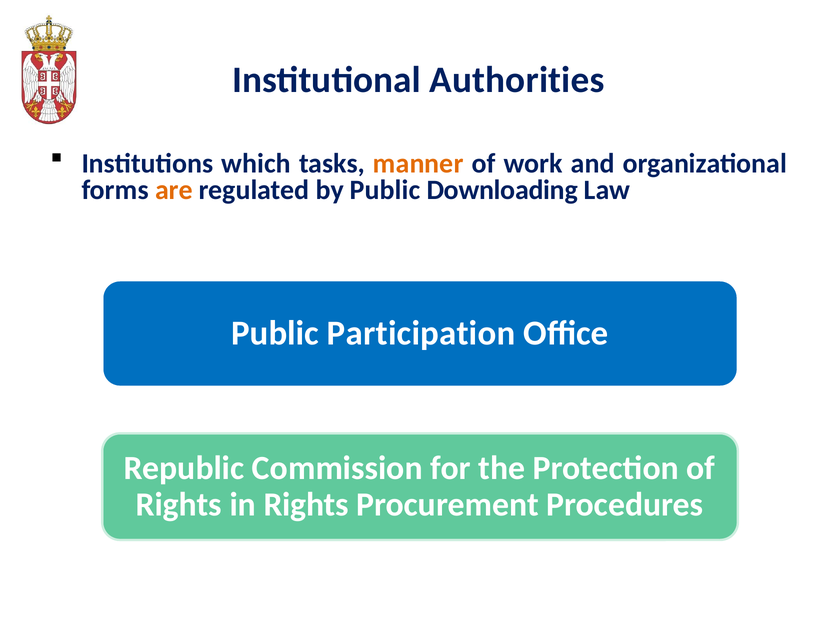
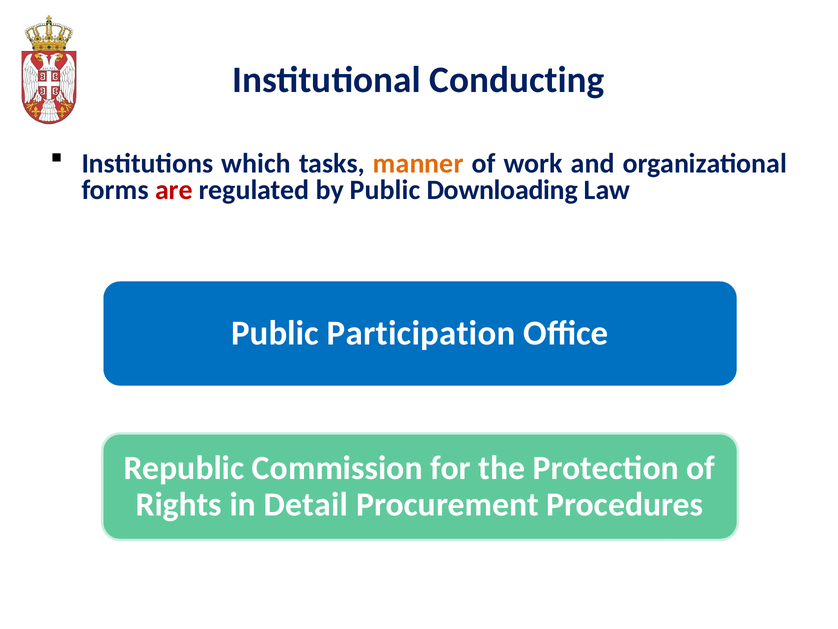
Authorities: Authorities -> Conducting
are colour: orange -> red
Rights at (306, 504): Rights -> Detail
